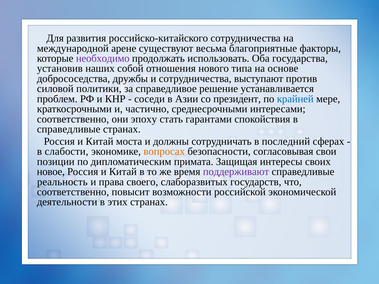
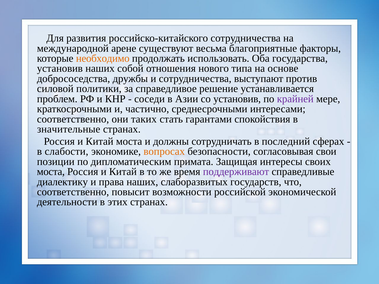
необходимо colour: purple -> orange
со президент: президент -> установив
крайней colour: blue -> purple
эпоху: эпоху -> таких
справедливые at (69, 129): справедливые -> значительные
новое at (51, 172): новое -> моста
реальность: реальность -> диалектику
права своего: своего -> наших
